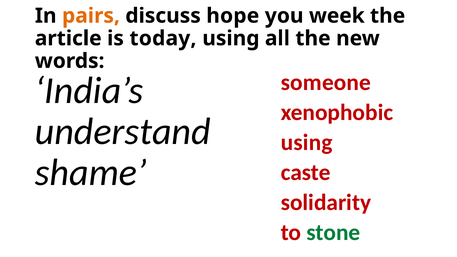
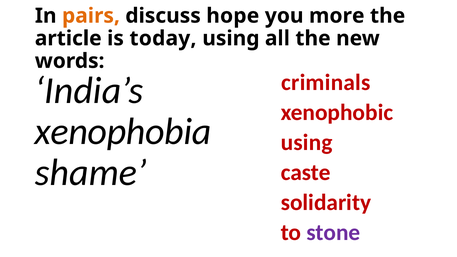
week: week -> more
someone: someone -> criminals
understand: understand -> xenophobia
stone colour: green -> purple
